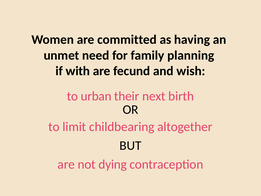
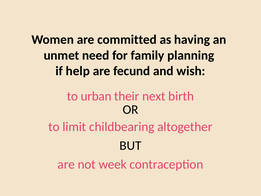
with: with -> help
dying: dying -> week
